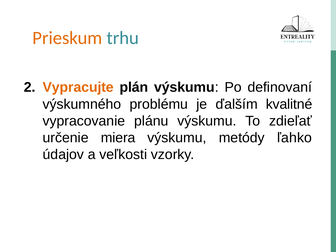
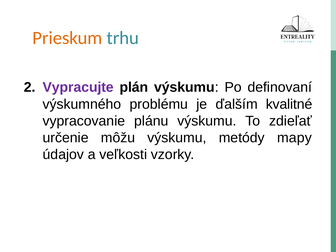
Vypracujte colour: orange -> purple
miera: miera -> môžu
ľahko: ľahko -> mapy
